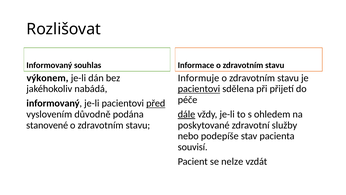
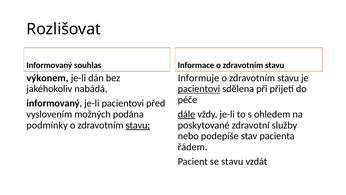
před underline: present -> none
důvodně: důvodně -> možných
stanovené: stanovené -> podmínky
stavu at (138, 125) underline: none -> present
souvisí: souvisí -> řádem
se nelze: nelze -> stavu
